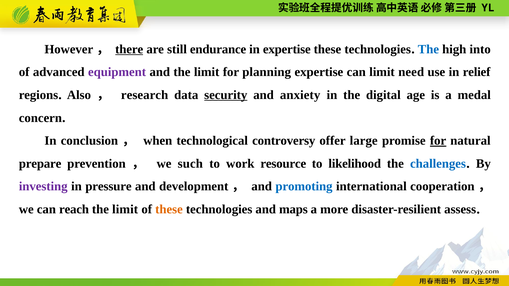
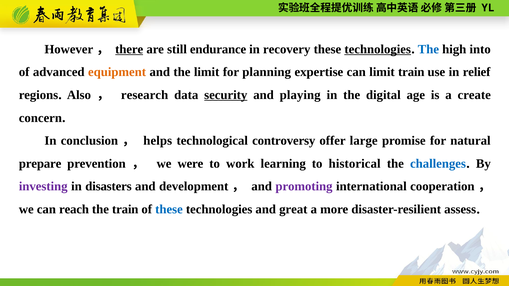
in expertise: expertise -> recovery
technologies at (378, 49) underline: none -> present
equipment colour: purple -> orange
limit need: need -> train
anxiety: anxiety -> playing
medal: medal -> create
when: when -> helps
for at (438, 141) underline: present -> none
such: such -> were
resource: resource -> learning
likelihood: likelihood -> historical
pressure: pressure -> disasters
promoting colour: blue -> purple
limit at (125, 210): limit -> train
these at (169, 210) colour: orange -> blue
maps: maps -> great
